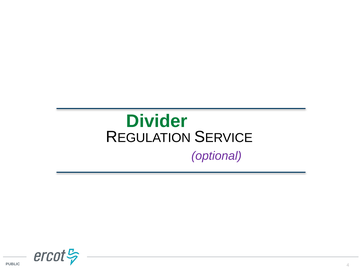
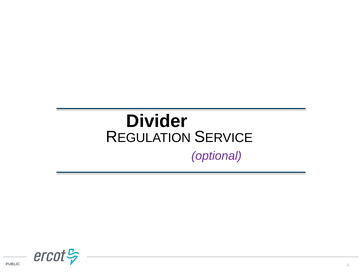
Divider at (157, 121) colour: green -> black
